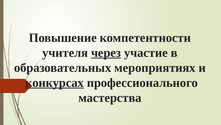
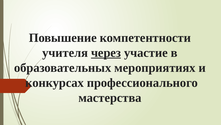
конкурсах underline: present -> none
